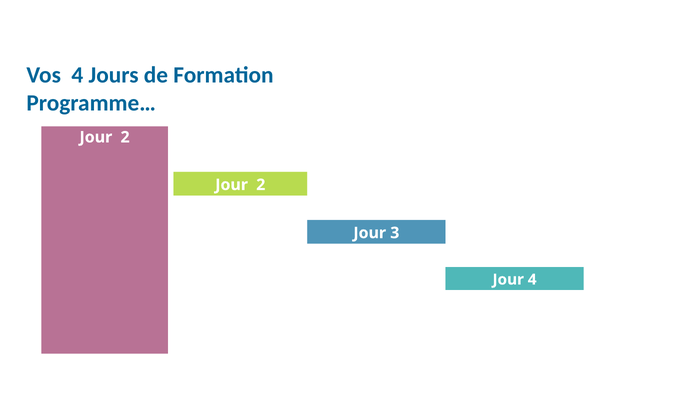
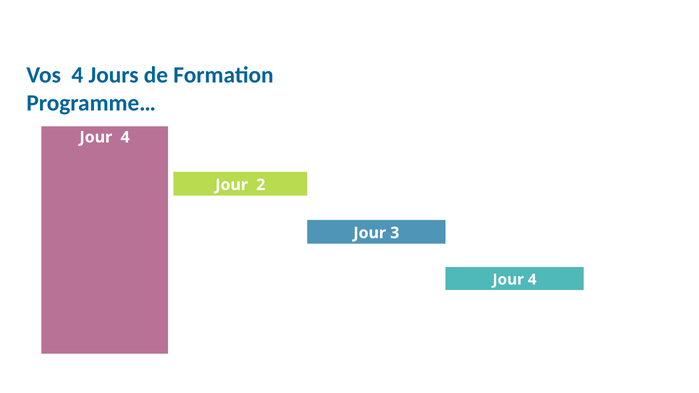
2 at (125, 137): 2 -> 4
